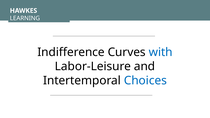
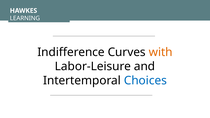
with colour: blue -> orange
